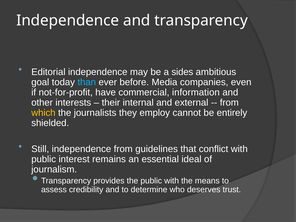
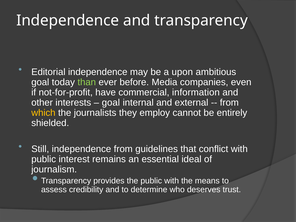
sides: sides -> upon
than colour: light blue -> light green
their at (111, 103): their -> goal
